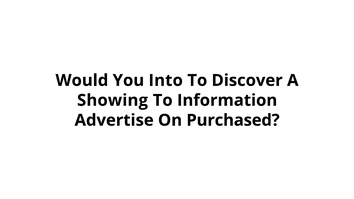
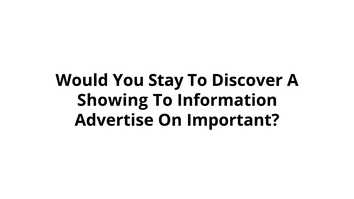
Into: Into -> Stay
Purchased: Purchased -> Important
